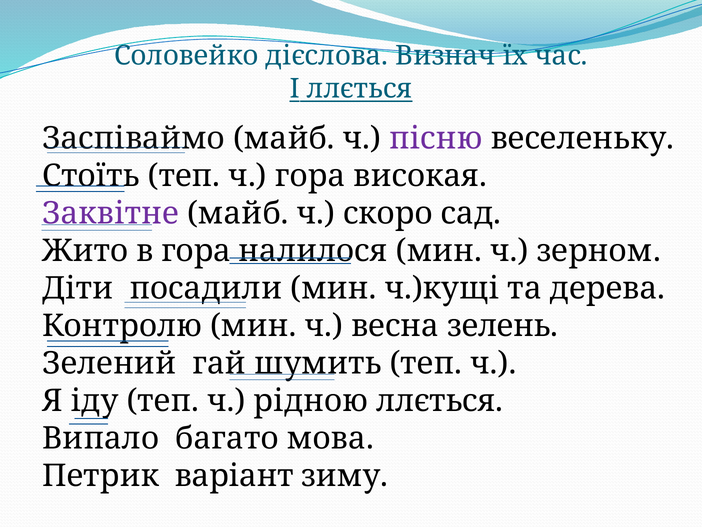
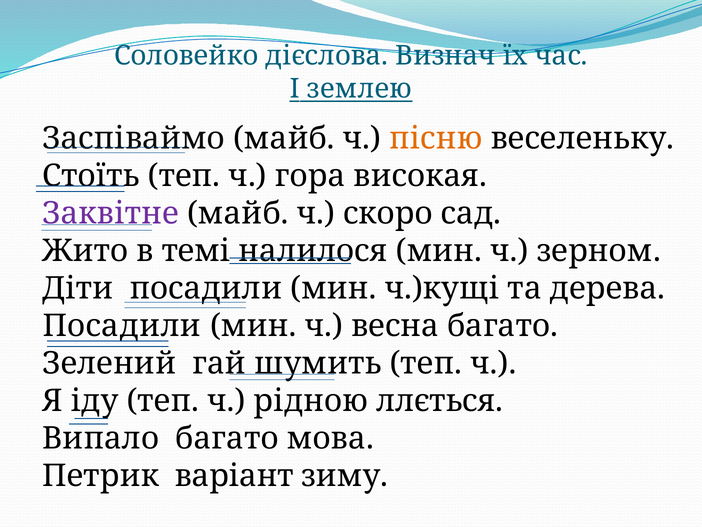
І ллється: ллється -> землею
пісню colour: purple -> orange
в гора: гора -> темі
Контролю at (122, 326): Контролю -> Посадили
весна зелень: зелень -> багато
